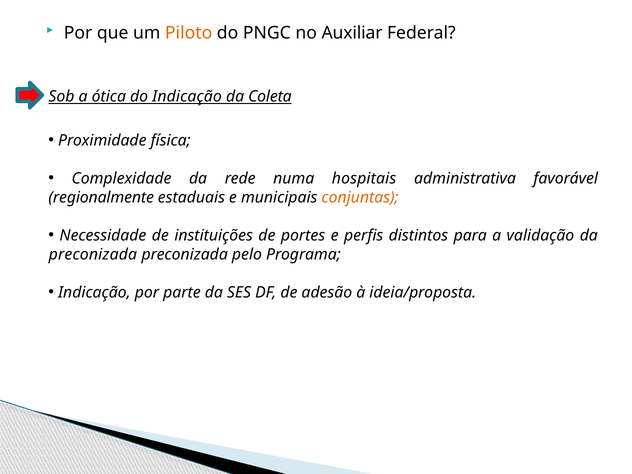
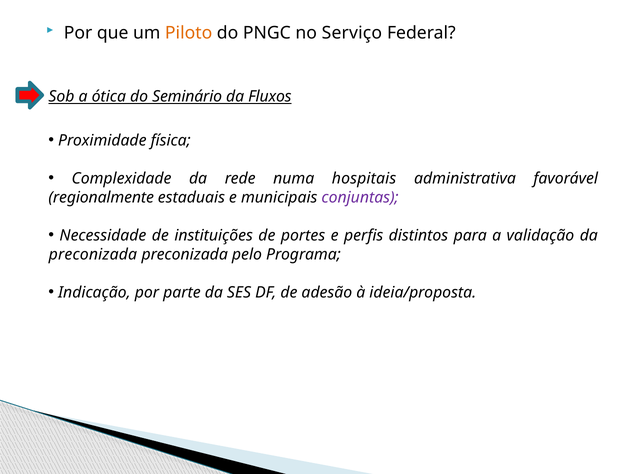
Auxiliar: Auxiliar -> Serviço
do Indicação: Indicação -> Seminário
Coleta: Coleta -> Fluxos
conjuntas colour: orange -> purple
